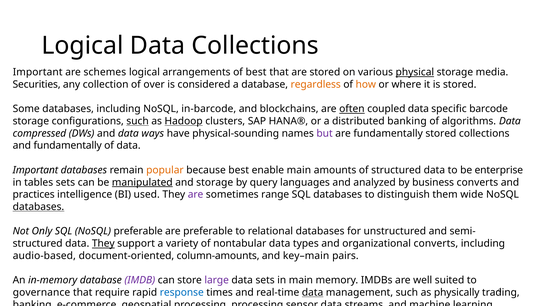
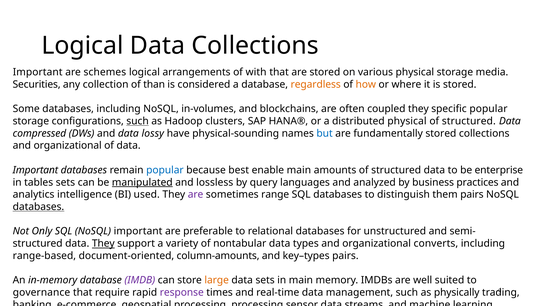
of best: best -> with
physical at (415, 72) underline: present -> none
over: over -> than
in-barcode: in-barcode -> in-volumes
often underline: present -> none
coupled data: data -> they
specific barcode: barcode -> popular
Hadoop underline: present -> none
distributed banking: banking -> physical
algorithms at (469, 121): algorithms -> structured
ways: ways -> lossy
but colour: purple -> blue
fundamentally at (68, 145): fundamentally -> organizational
popular at (165, 170) colour: orange -> blue
and storage: storage -> lossless
business converts: converts -> practices
practices: practices -> analytics
them wide: wide -> pairs
NoSQL preferable: preferable -> important
audio-based: audio-based -> range-based
key–main: key–main -> key–types
large colour: purple -> orange
response colour: blue -> purple
data at (313, 292) underline: present -> none
